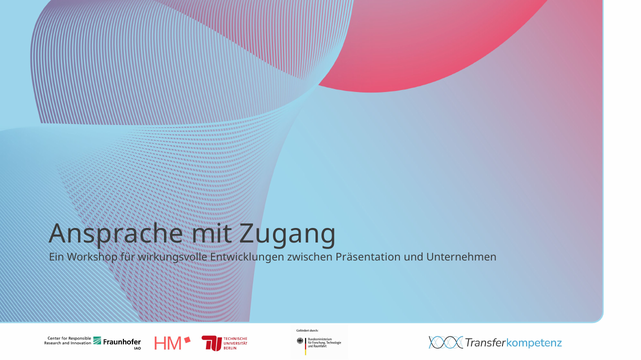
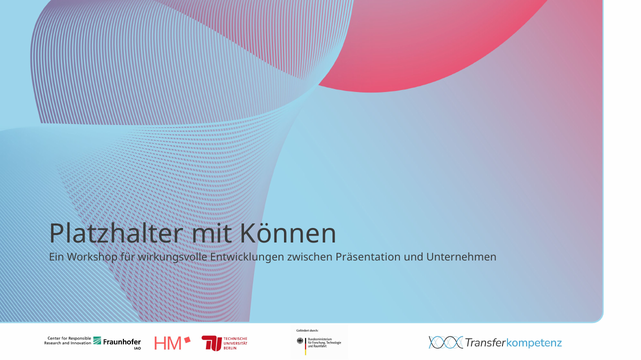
Ansprache: Ansprache -> Platzhalter
Zugang: Zugang -> Können
